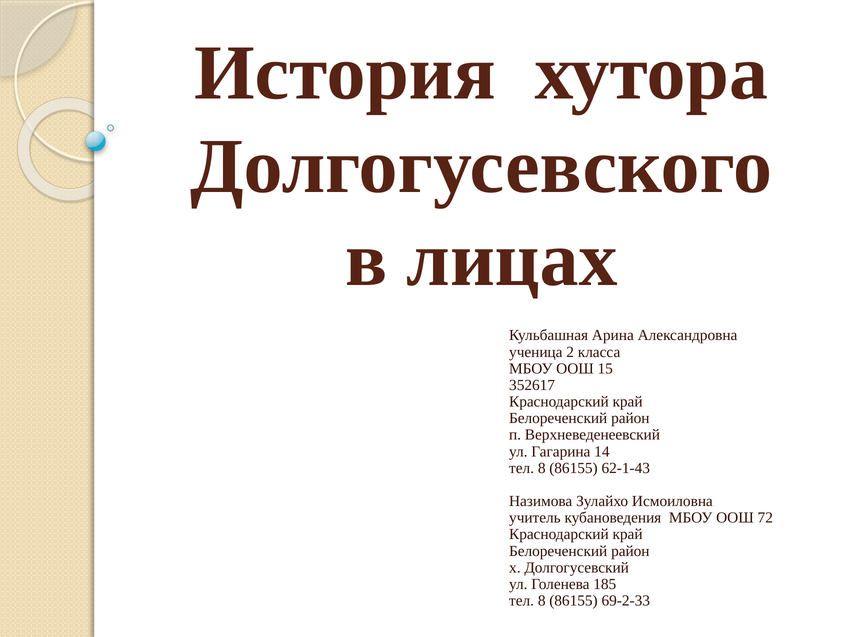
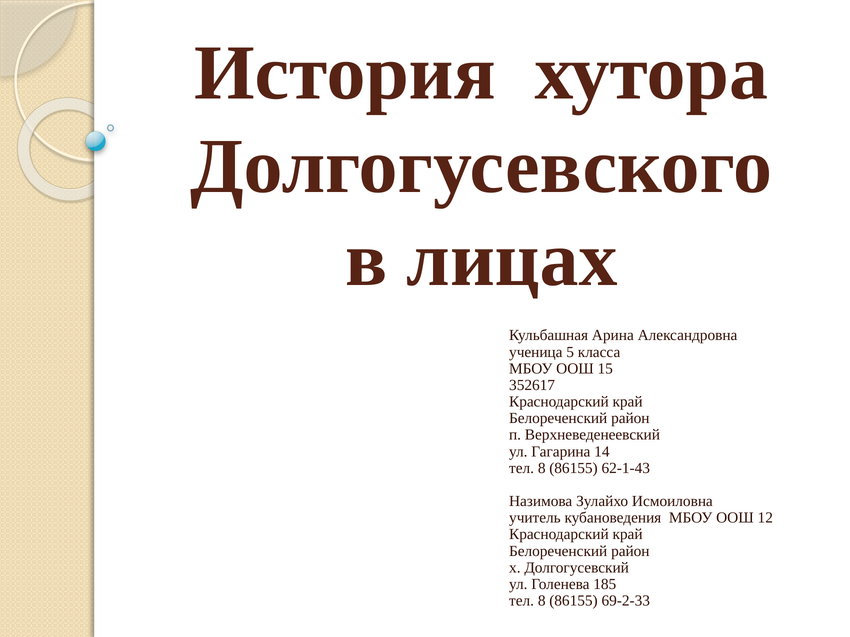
2: 2 -> 5
72: 72 -> 12
